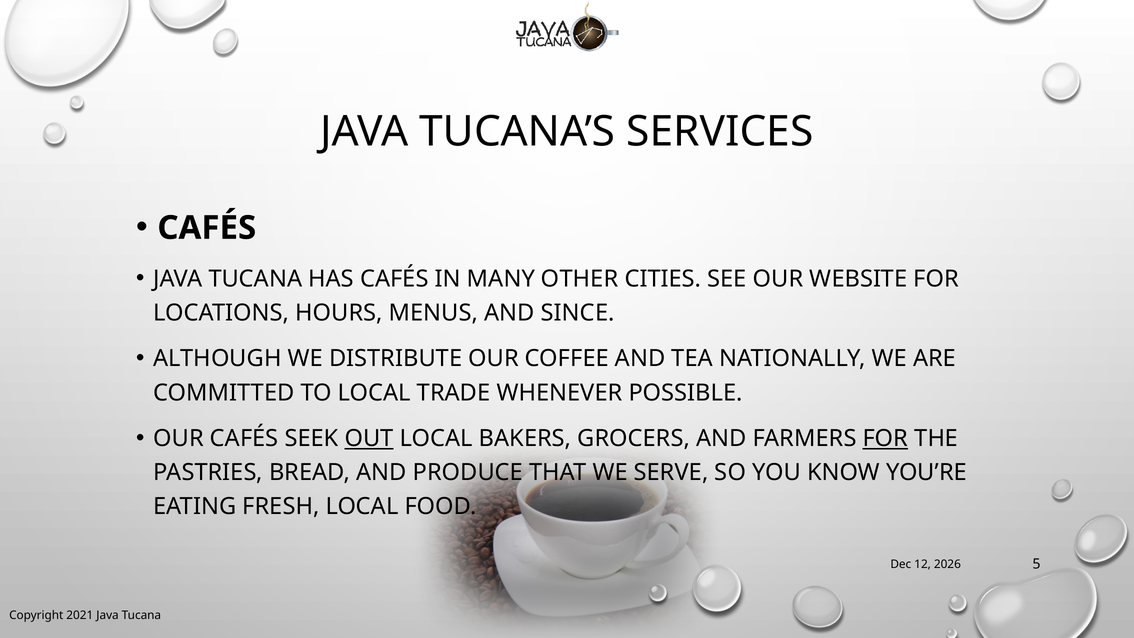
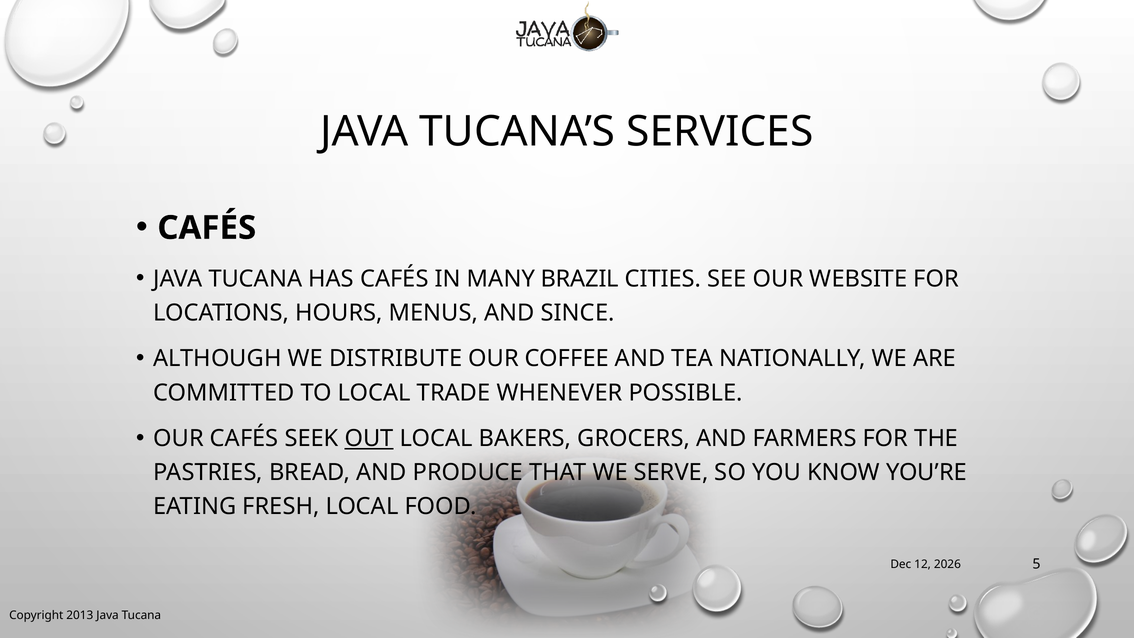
OTHER: OTHER -> BRAZIL
FOR at (885, 438) underline: present -> none
2021: 2021 -> 2013
